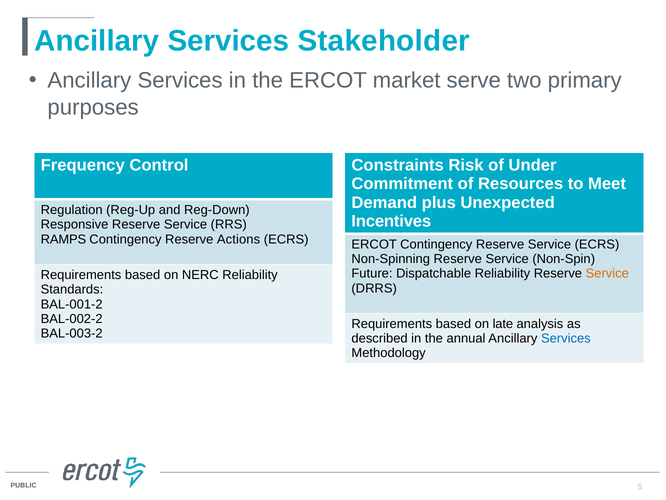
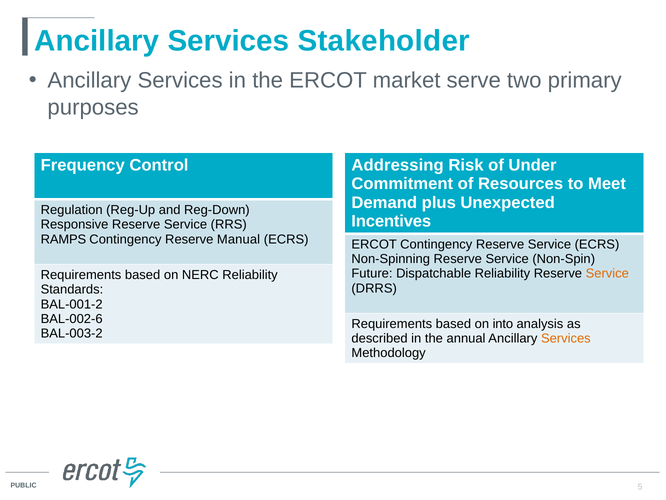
Constraints: Constraints -> Addressing
Actions: Actions -> Manual
BAL-002-2: BAL-002-2 -> BAL-002-6
late: late -> into
Services at (566, 338) colour: blue -> orange
